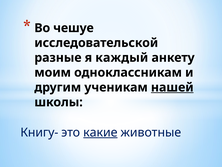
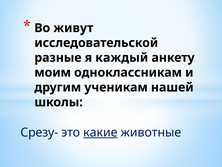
чешуе: чешуе -> живут
нашей underline: present -> none
Книгу-: Книгу- -> Срезу-
